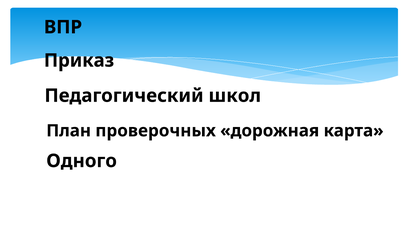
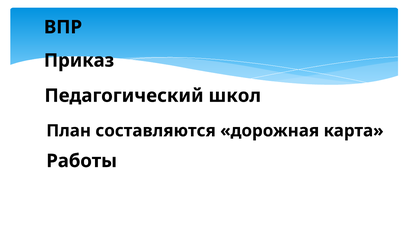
проверочных: проверочных -> составляются
Одного: Одного -> Работы
